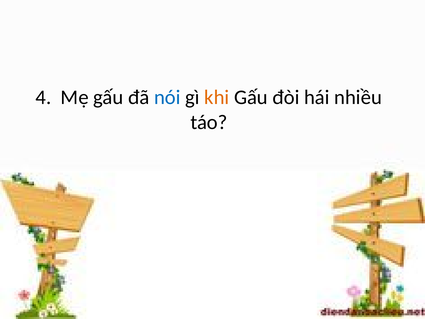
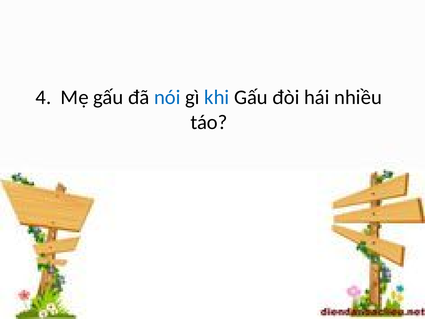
khi colour: orange -> blue
